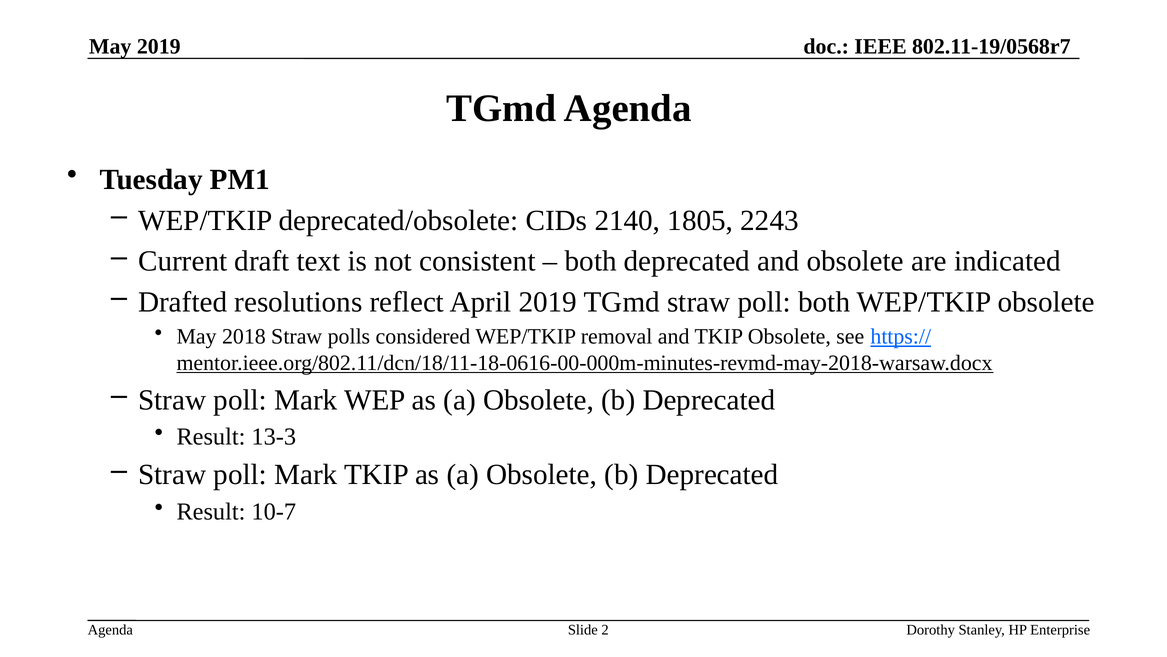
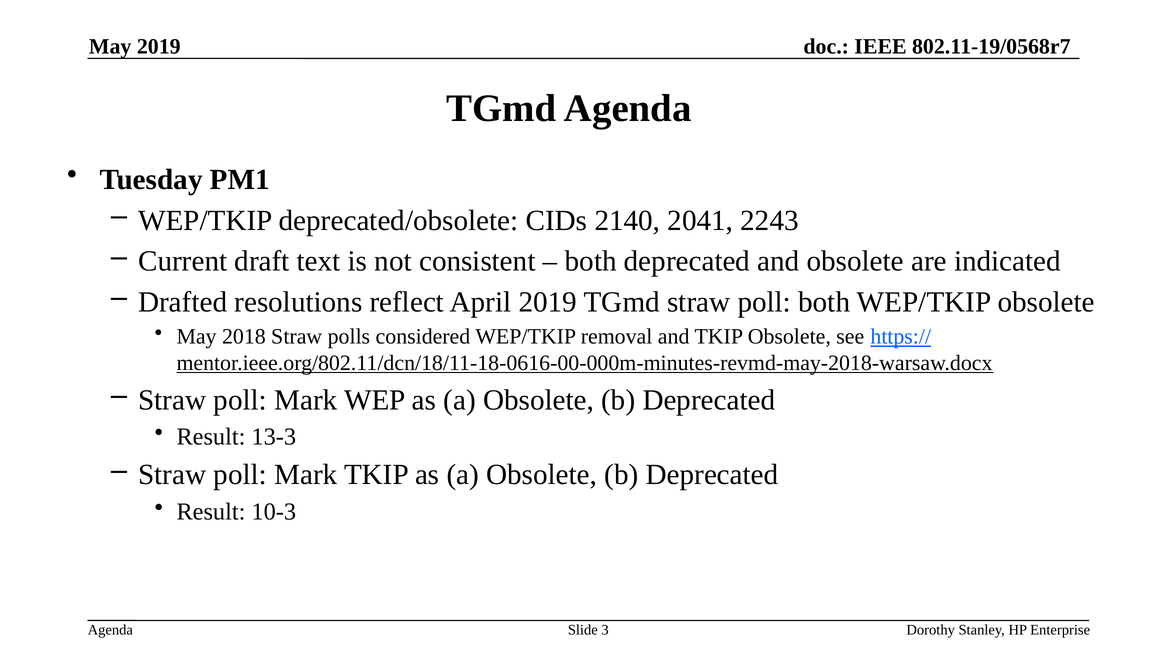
1805: 1805 -> 2041
10-7: 10-7 -> 10-3
2: 2 -> 3
